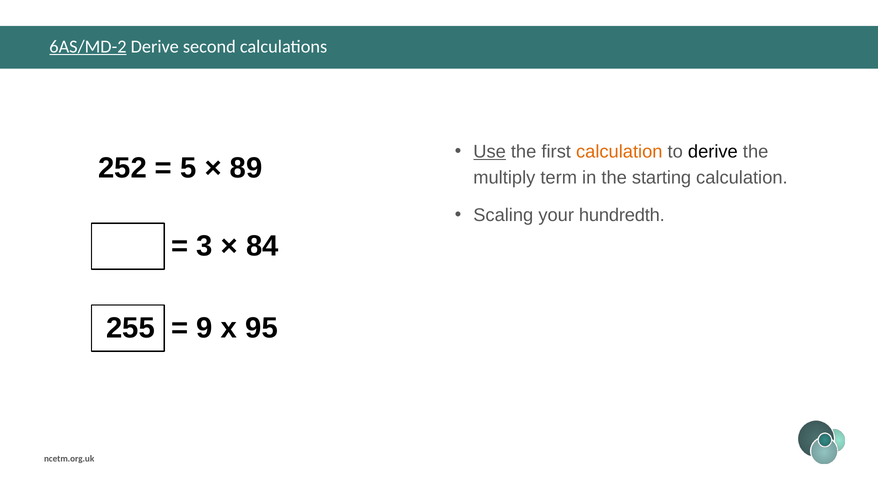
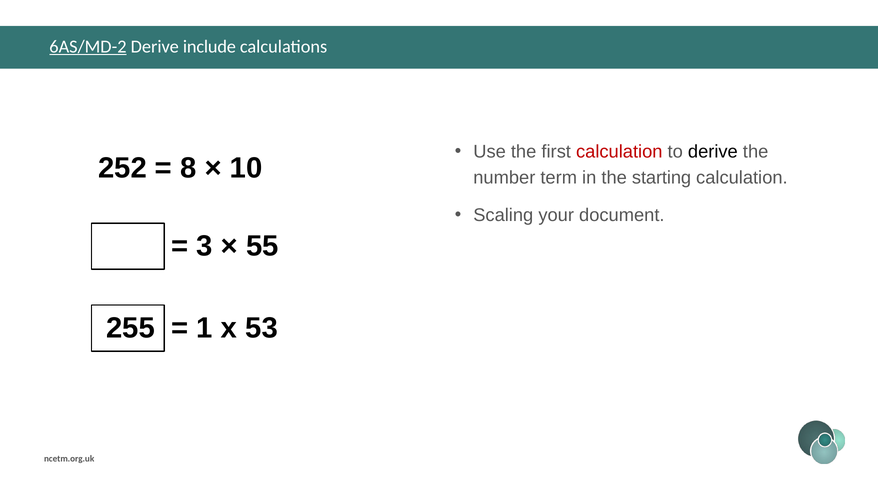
second: second -> include
Use underline: present -> none
calculation at (619, 152) colour: orange -> red
5: 5 -> 8
89: 89 -> 10
multiply: multiply -> number
hundredth: hundredth -> document
84: 84 -> 55
9: 9 -> 1
95: 95 -> 53
